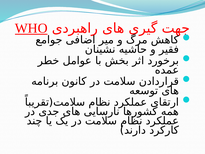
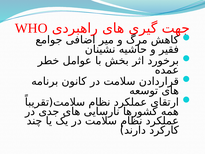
WHO underline: present -> none
